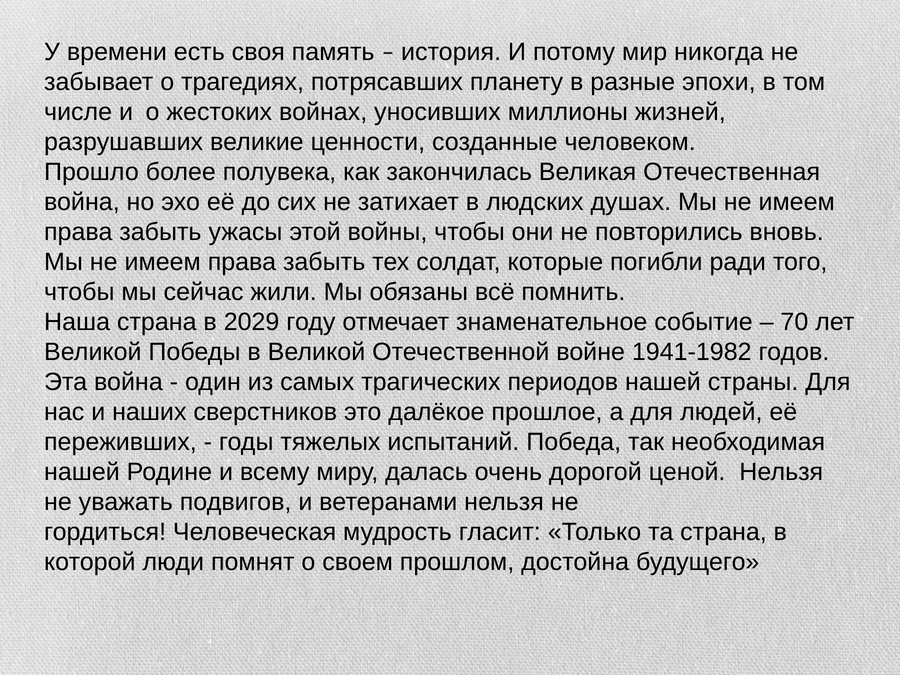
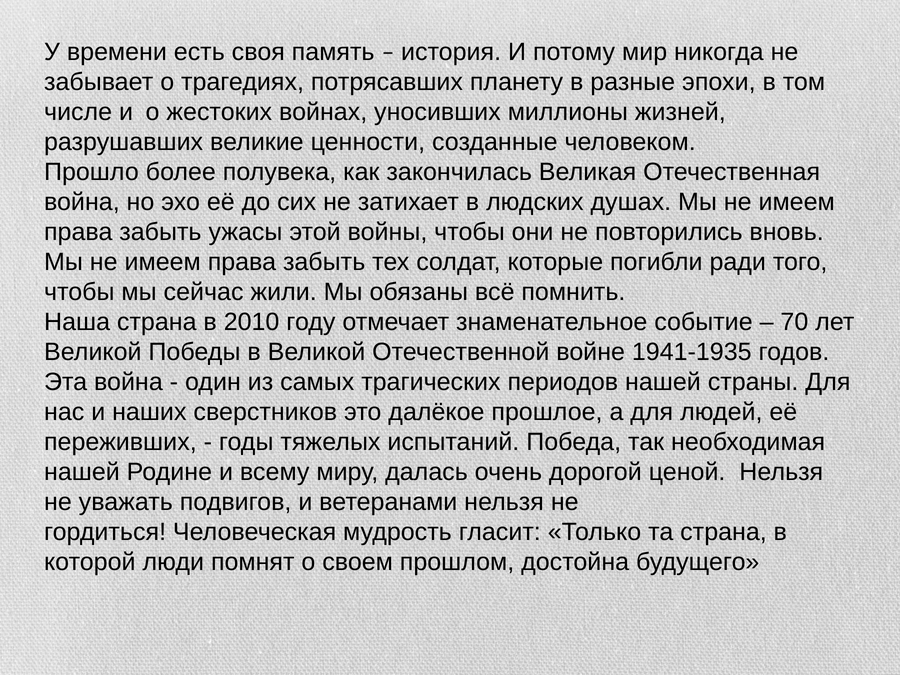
2029: 2029 -> 2010
1941-1982: 1941-1982 -> 1941-1935
